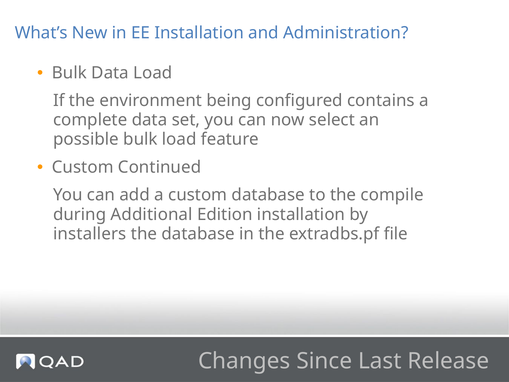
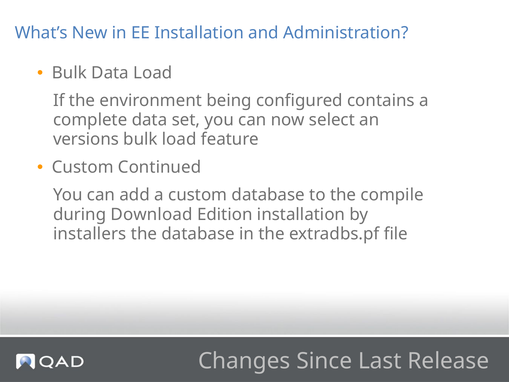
possible: possible -> versions
Additional: Additional -> Download
